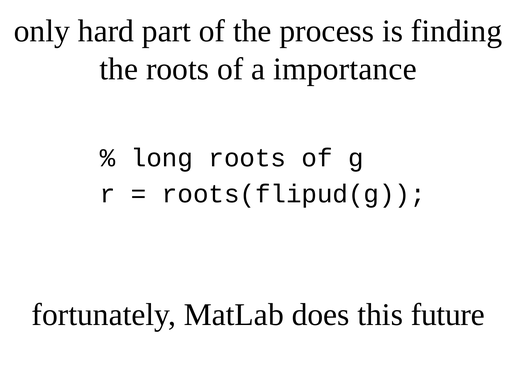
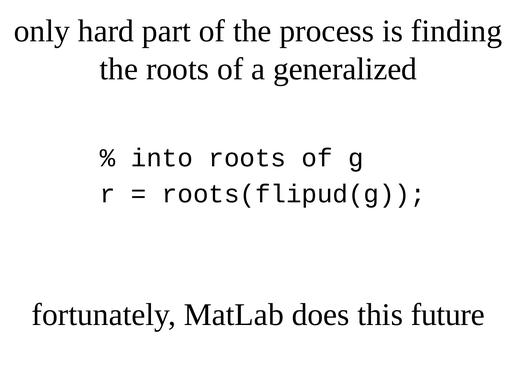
importance: importance -> generalized
long: long -> into
